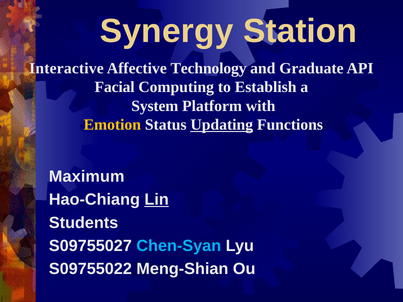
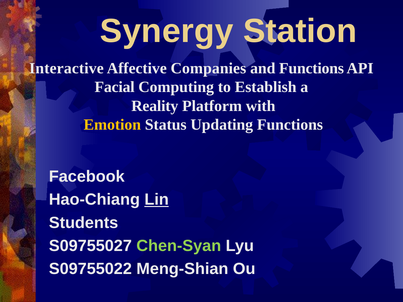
Technology: Technology -> Companies
and Graduate: Graduate -> Functions
System: System -> Reality
Updating underline: present -> none
Maximum: Maximum -> Facebook
Chen-Syan colour: light blue -> light green
